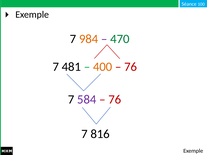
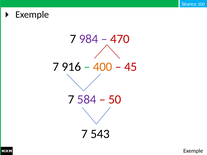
984 colour: orange -> purple
470 colour: green -> red
481: 481 -> 916
76 at (131, 67): 76 -> 45
76 at (115, 100): 76 -> 50
816: 816 -> 543
